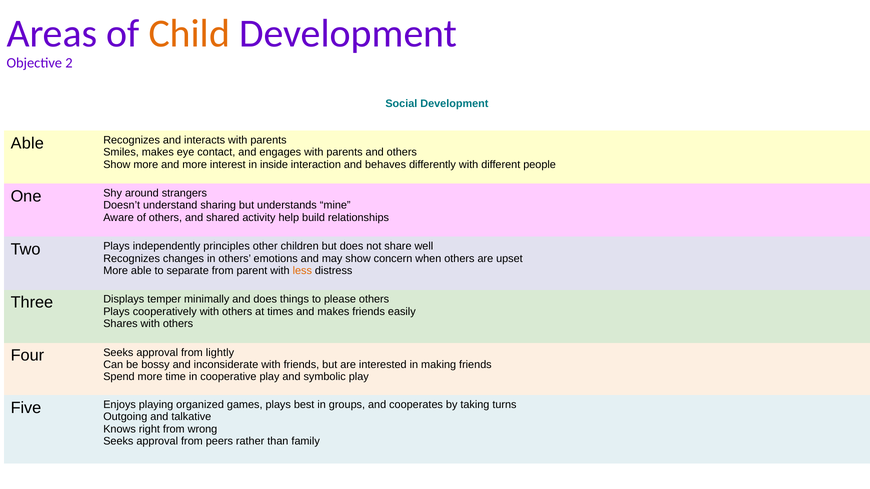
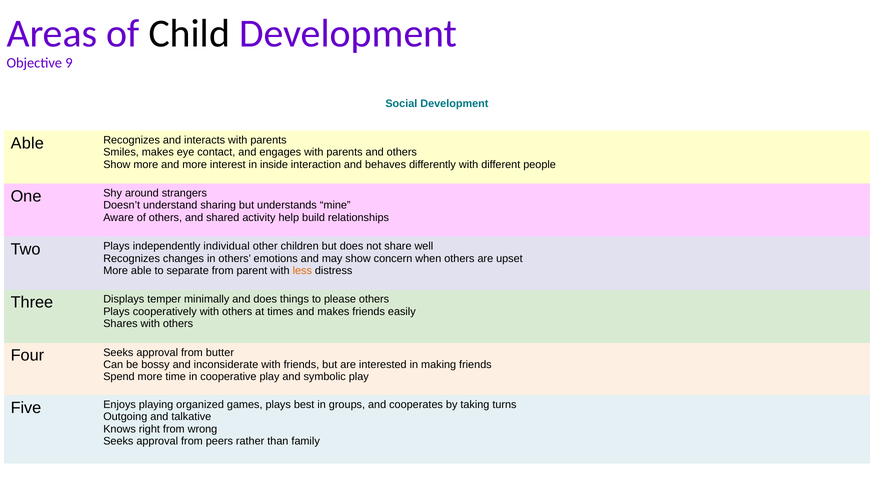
Child colour: orange -> black
2: 2 -> 9
principles: principles -> individual
lightly: lightly -> butter
